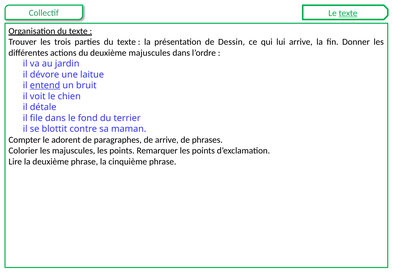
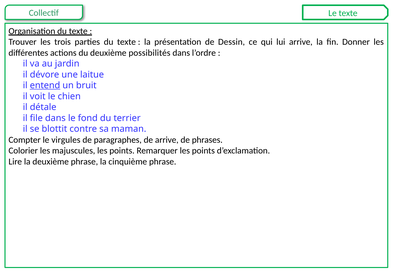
texte at (348, 13) underline: present -> none
deuxième majuscules: majuscules -> possibilités
adorent: adorent -> virgules
